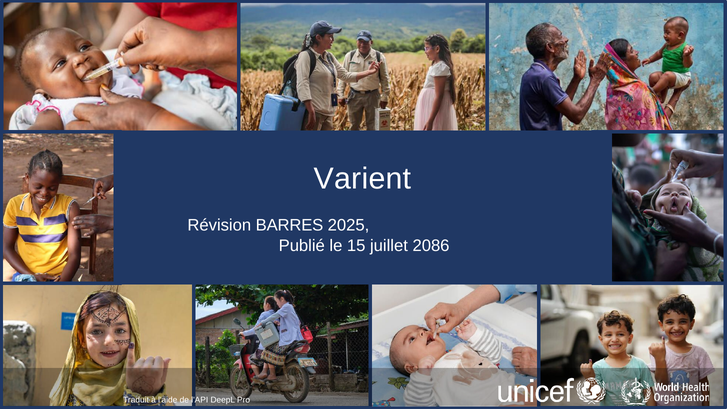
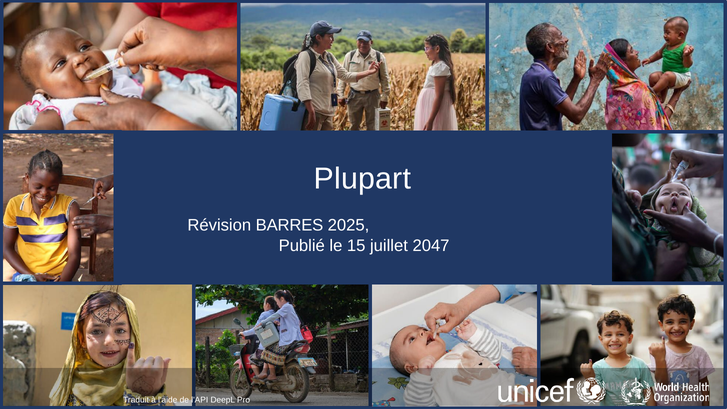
Varient: Varient -> Plupart
2086: 2086 -> 2047
